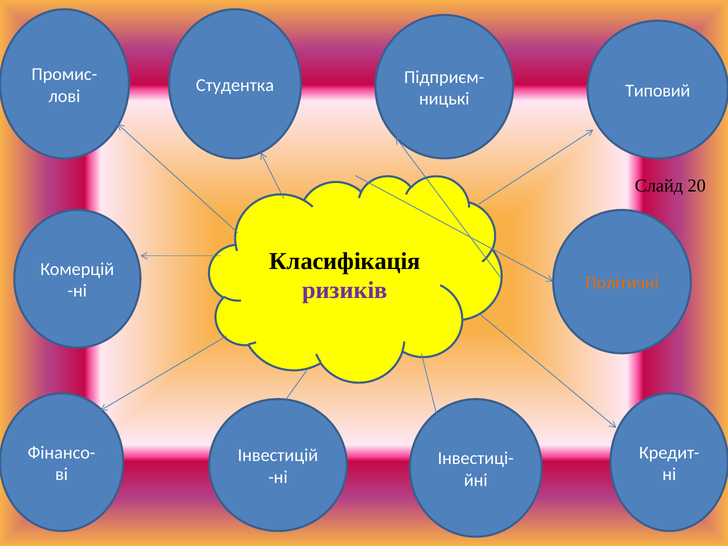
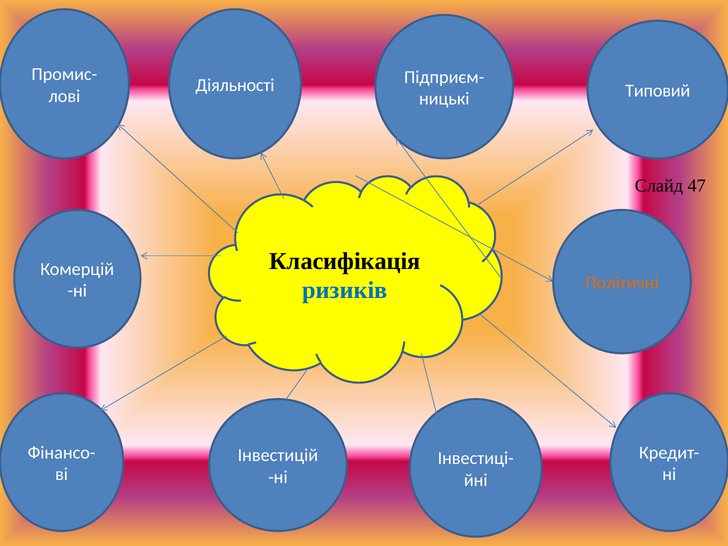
Студентка: Студентка -> Діяльності
20: 20 -> 47
ризиків colour: purple -> blue
